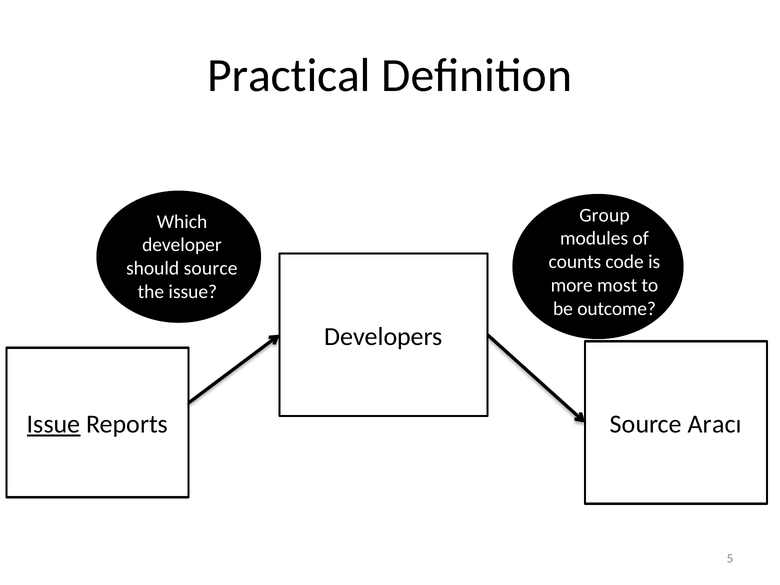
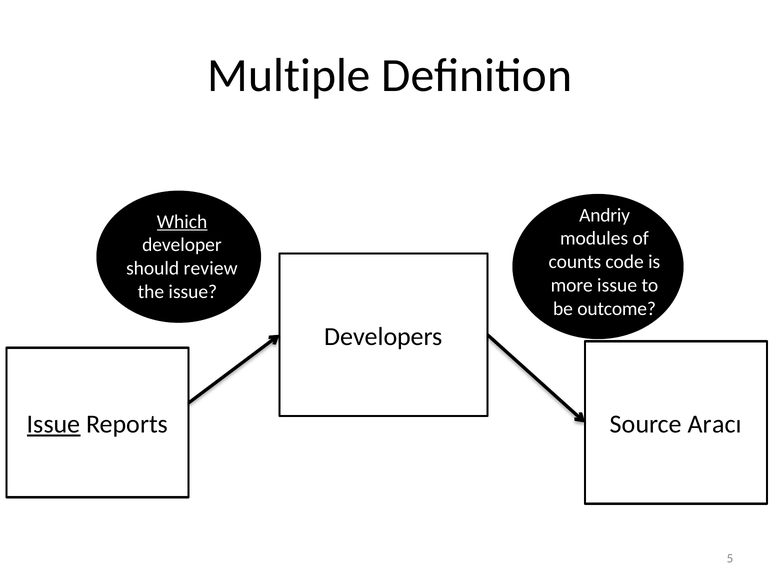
Practical: Practical -> Multiple
Group: Group -> Andriy
Which underline: none -> present
should source: source -> review
more most: most -> issue
